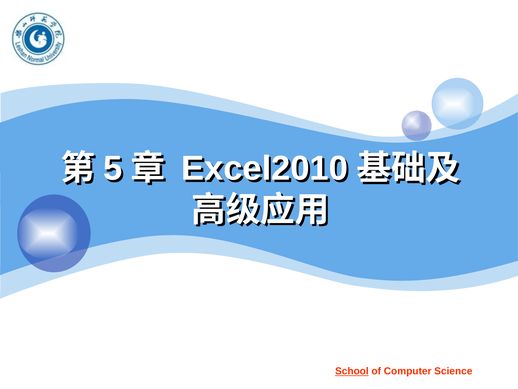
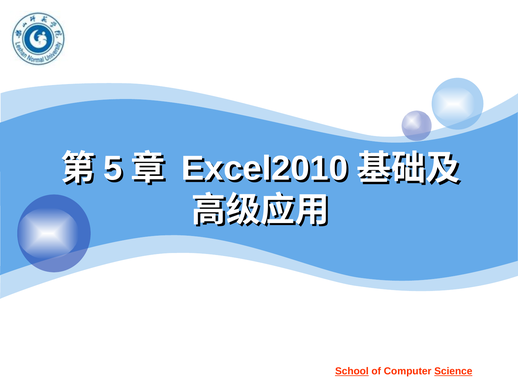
Science underline: none -> present
